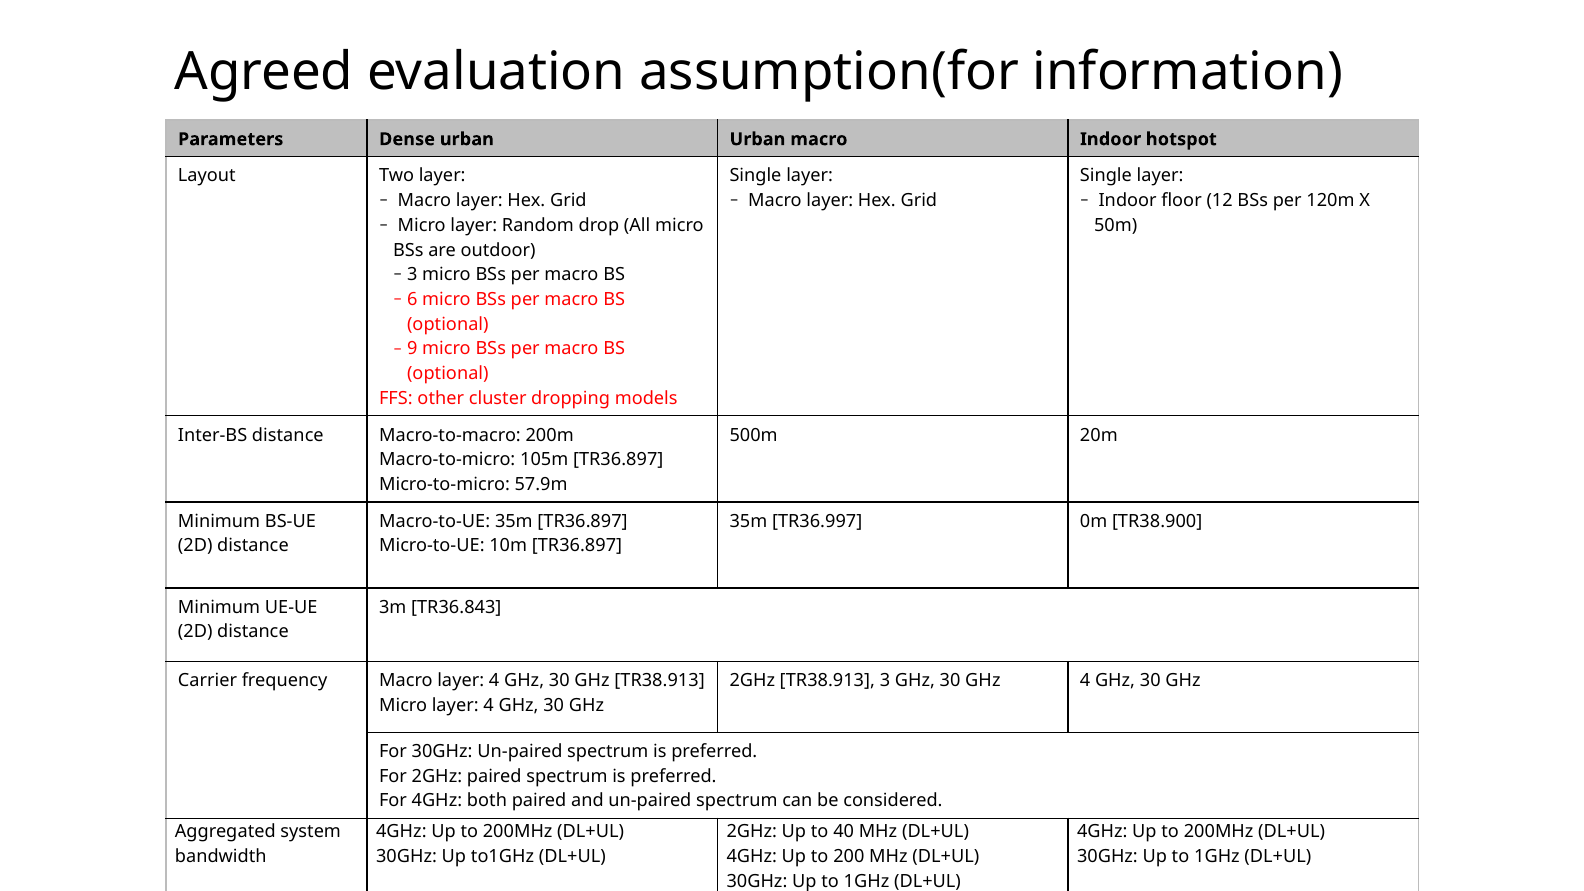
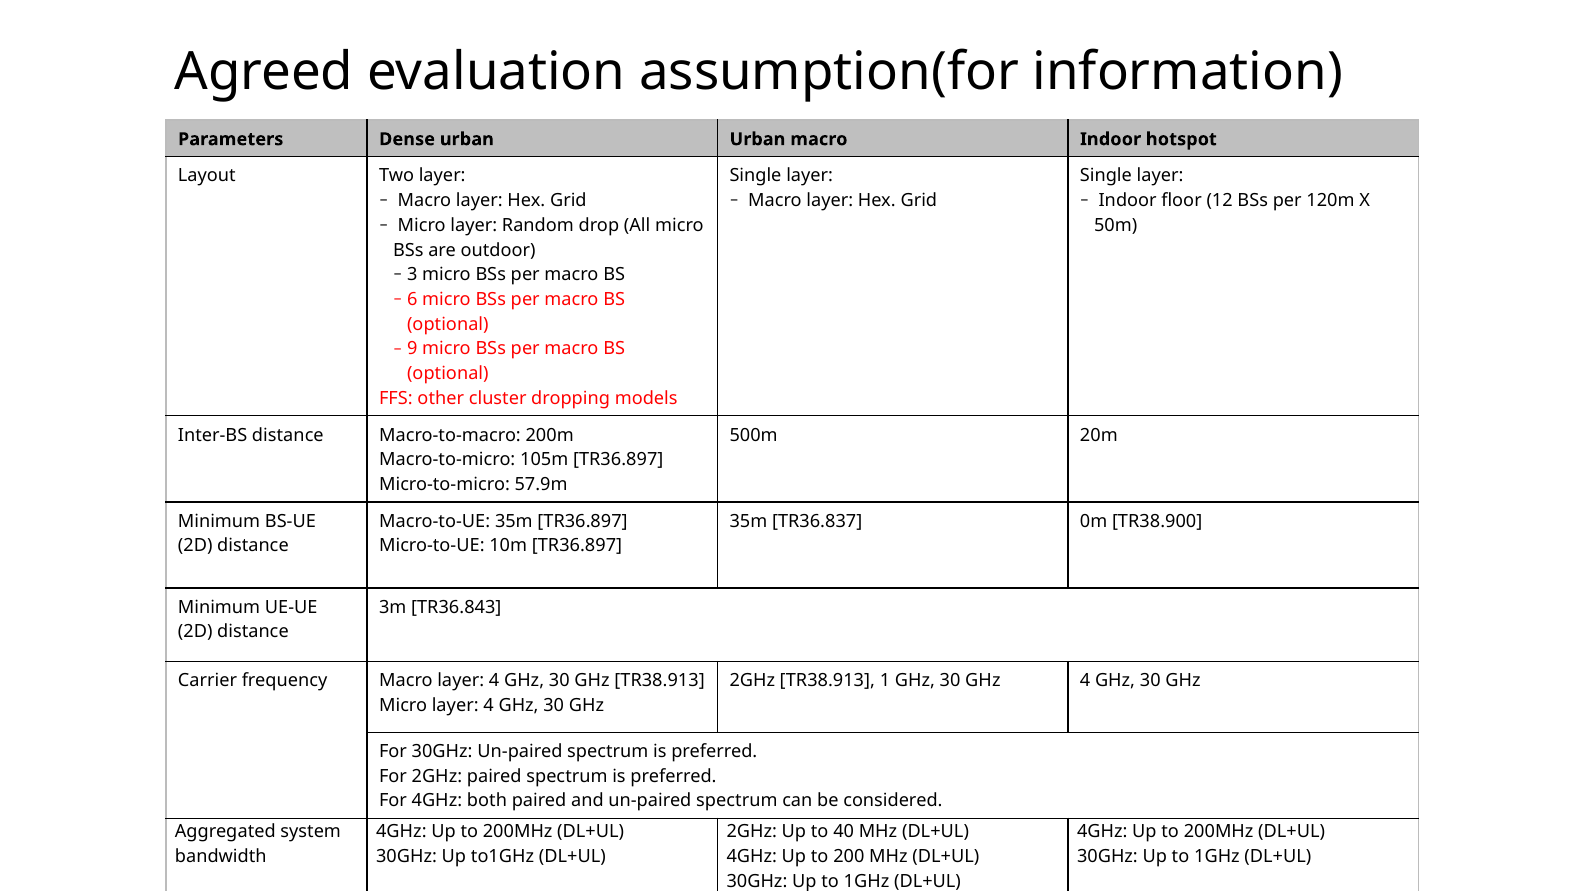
TR36.997: TR36.997 -> TR36.837
TR38.913 3: 3 -> 1
